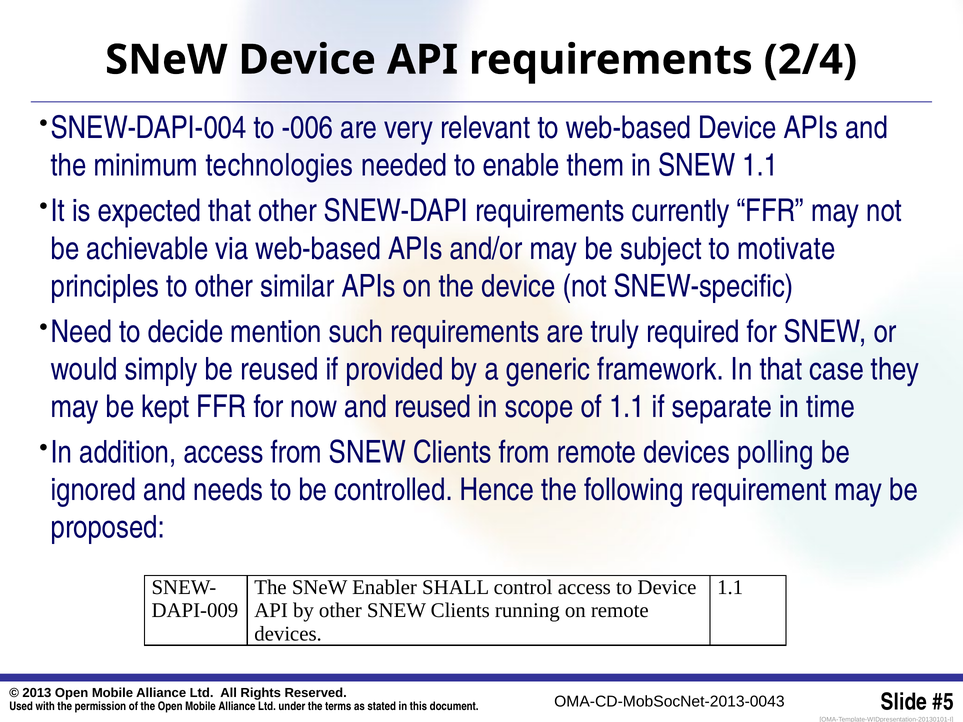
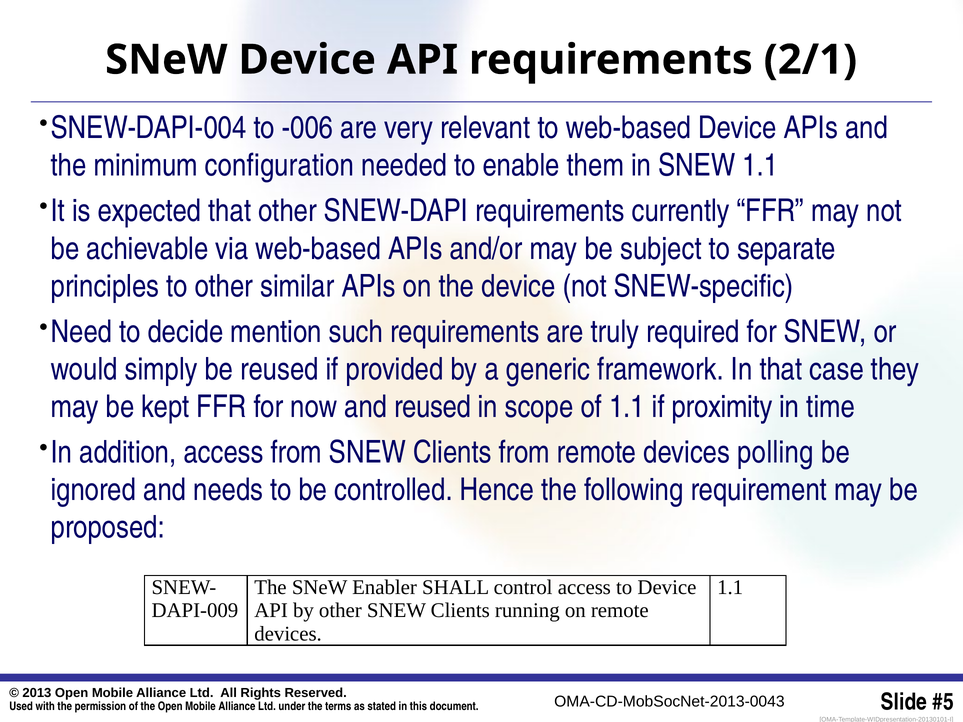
2/4: 2/4 -> 2/1
technologies: technologies -> configuration
motivate: motivate -> separate
separate: separate -> proximity
